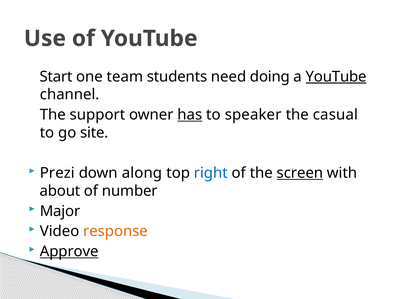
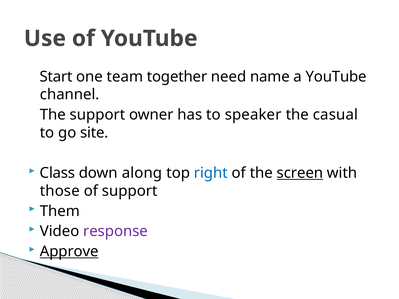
students: students -> together
doing: doing -> name
YouTube at (336, 77) underline: present -> none
has underline: present -> none
Prezi: Prezi -> Class
about: about -> those
of number: number -> support
Major: Major -> Them
response colour: orange -> purple
